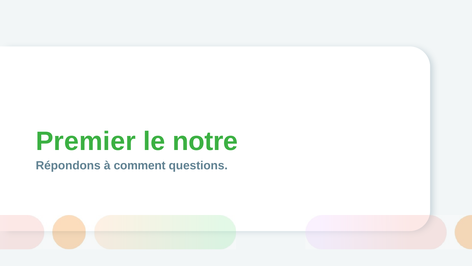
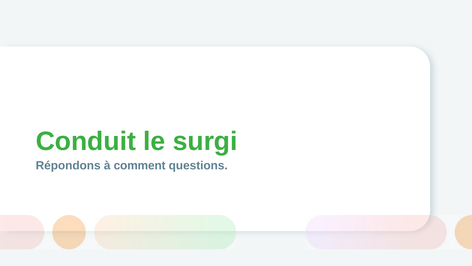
Premier: Premier -> Conduit
notre: notre -> surgi
